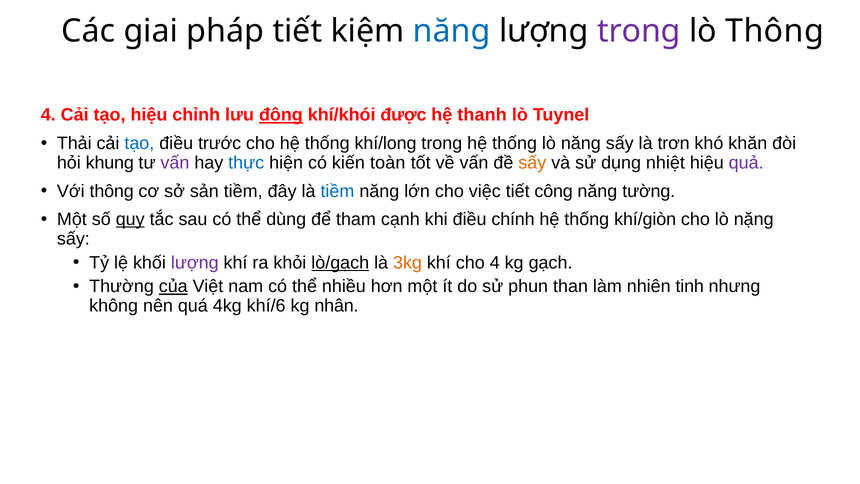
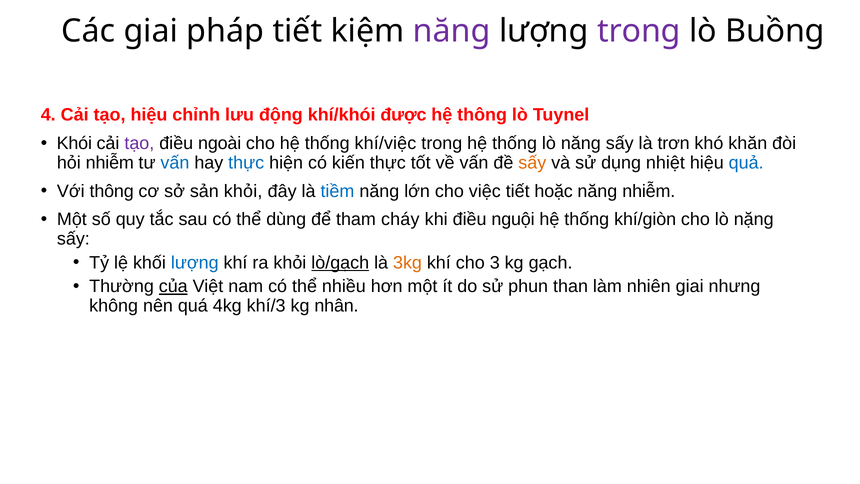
năng at (452, 31) colour: blue -> purple
lò Thông: Thông -> Buồng
động underline: present -> none
hệ thanh: thanh -> thông
Thải: Thải -> Khói
tạo at (139, 143) colour: blue -> purple
trước: trước -> ngoài
khí/long: khí/long -> khí/việc
hỏi khung: khung -> nhiễm
vấn at (175, 163) colour: purple -> blue
kiến toàn: toàn -> thực
quả colour: purple -> blue
sản tiềm: tiềm -> khỏi
công: công -> hoặc
năng tường: tường -> nhiễm
quy underline: present -> none
cạnh: cạnh -> cháy
chính: chính -> nguội
lượng at (195, 263) colour: purple -> blue
cho 4: 4 -> 3
nhiên tinh: tinh -> giai
khí/6: khí/6 -> khí/3
